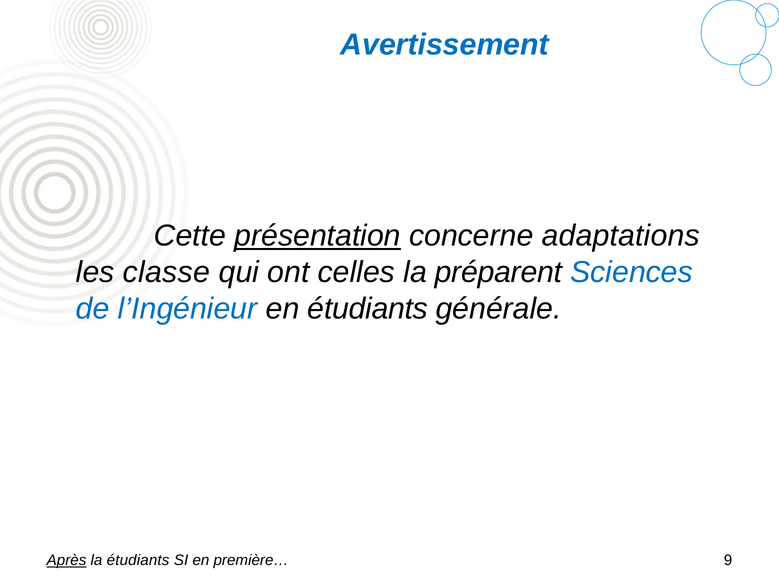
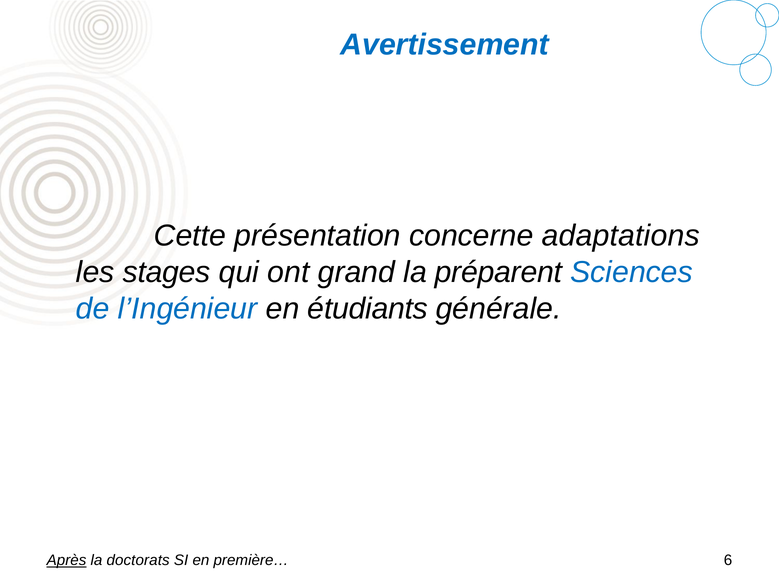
présentation underline: present -> none
classe: classe -> stages
celles: celles -> grand
la étudiants: étudiants -> doctorats
9: 9 -> 6
